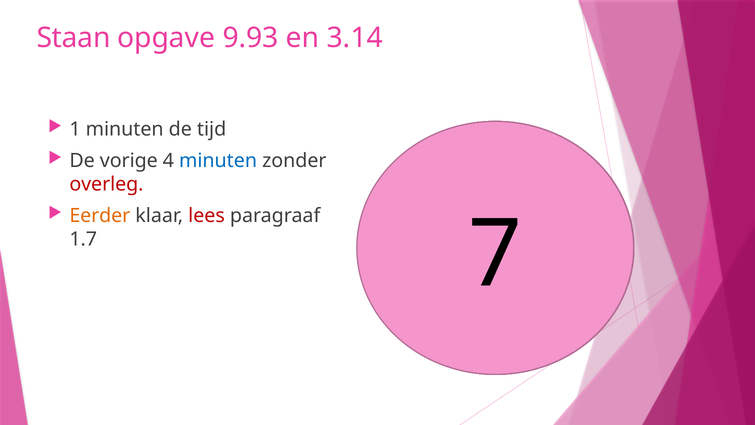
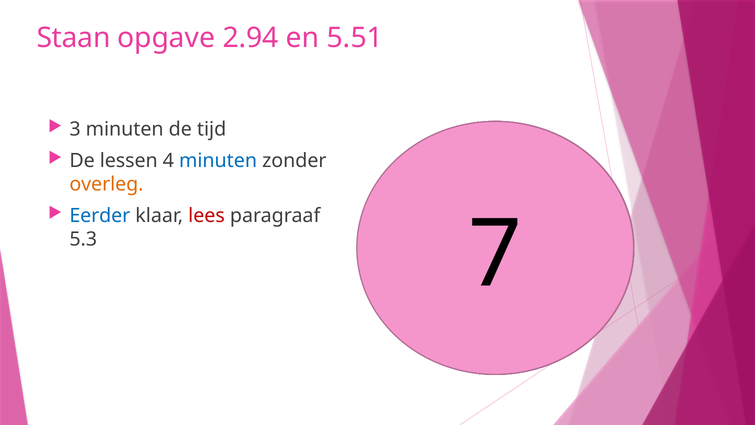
9.93: 9.93 -> 2.94
3.14: 3.14 -> 5.51
1: 1 -> 3
vorige: vorige -> lessen
overleg colour: red -> orange
Eerder colour: orange -> blue
1.7: 1.7 -> 5.3
